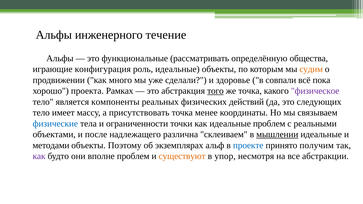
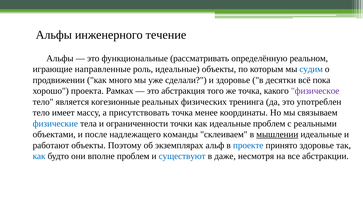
общества: общества -> реальном
конфигурация: конфигурация -> направленные
судим colour: orange -> blue
совпали: совпали -> десятки
того underline: present -> none
компоненты: компоненты -> когезионные
действий: действий -> тренинга
следующих: следующих -> употреблен
различна: различна -> команды
методами: методами -> работают
принято получим: получим -> здоровье
как at (39, 156) colour: purple -> blue
существуют colour: orange -> blue
упор: упор -> даже
